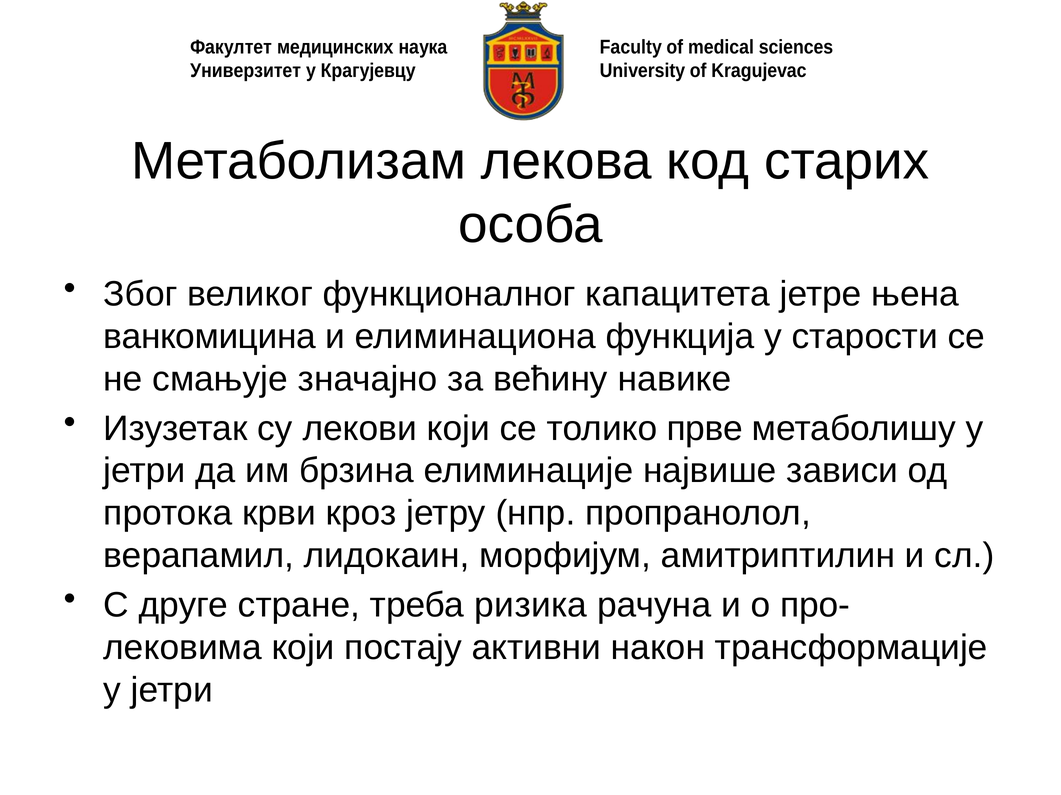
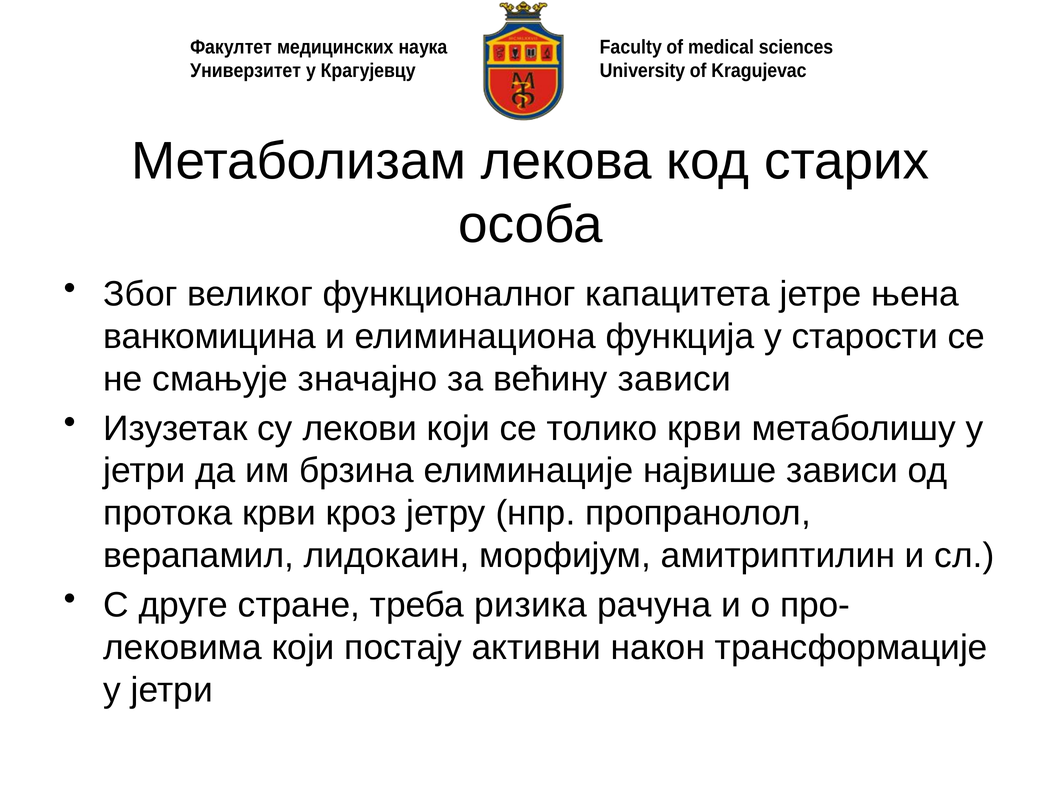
већину навике: навике -> зависи
толико прве: прве -> крви
